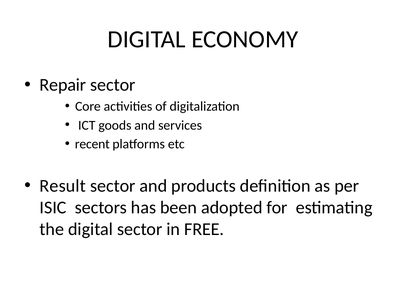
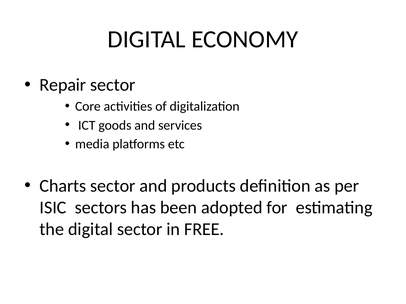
recent: recent -> media
Result: Result -> Charts
